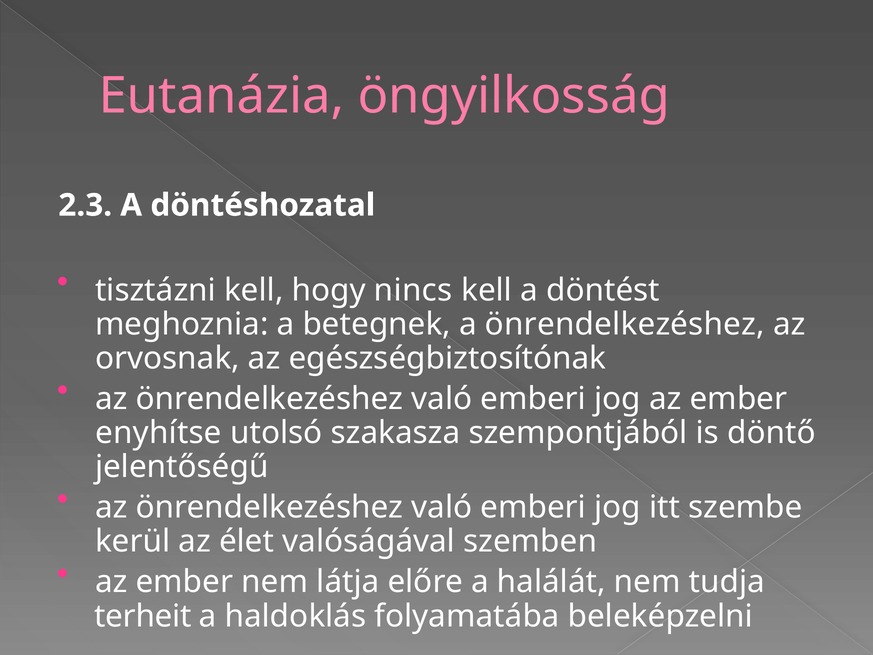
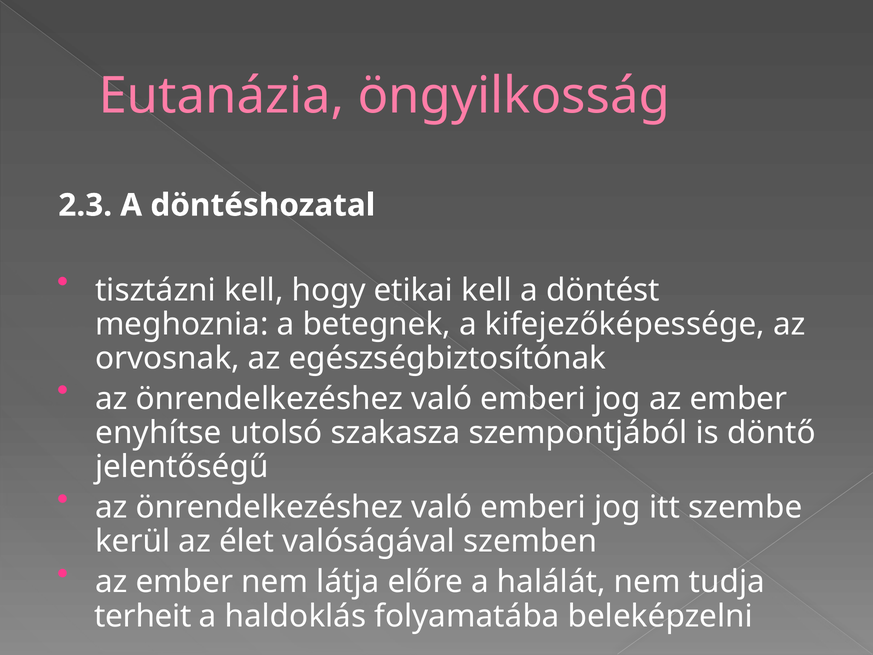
nincs: nincs -> etikai
a önrendelkezéshez: önrendelkezéshez -> kifejezőképessége
